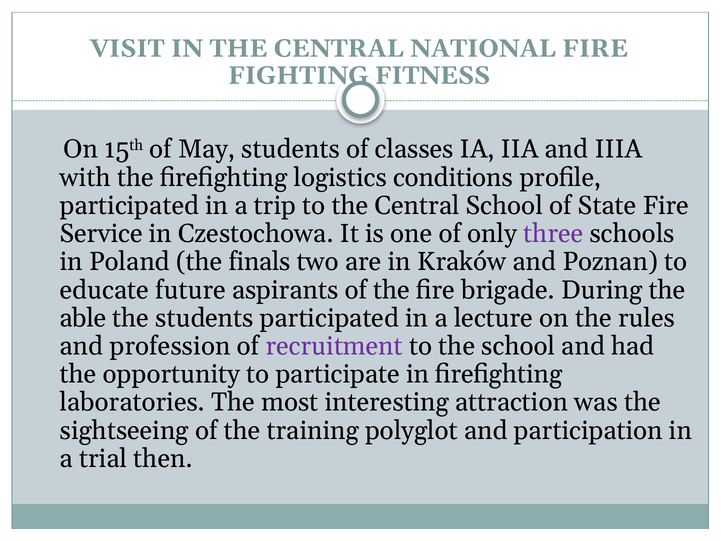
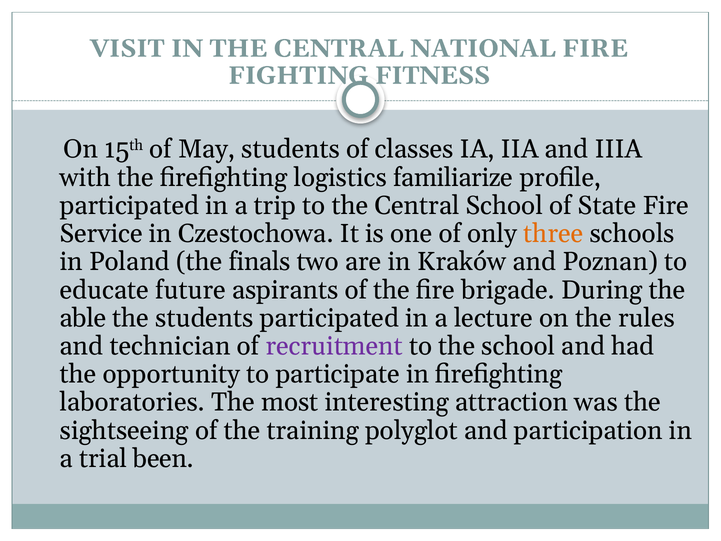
conditions: conditions -> familiarize
three colour: purple -> orange
profession: profession -> technician
then: then -> been
